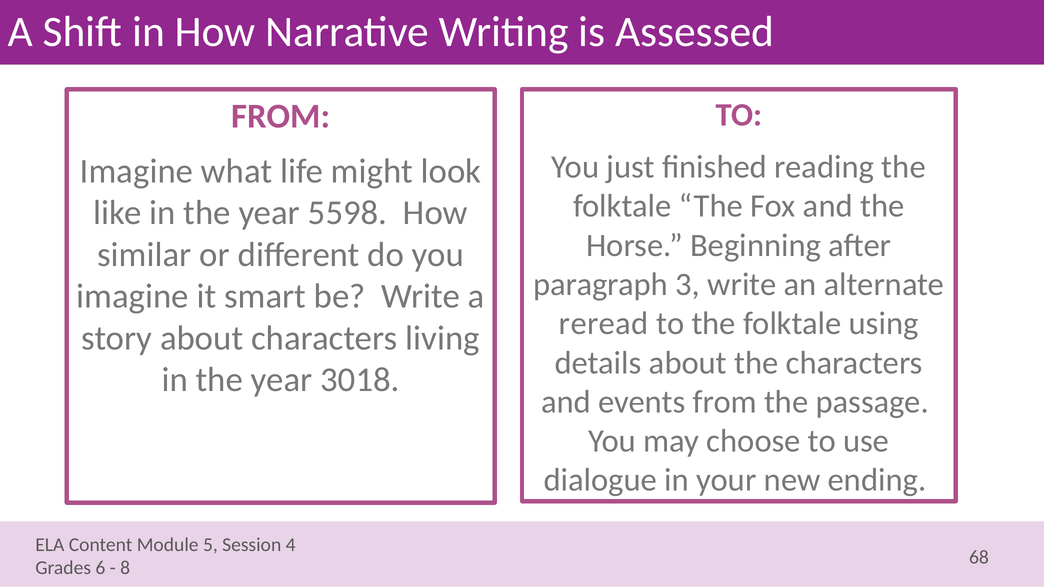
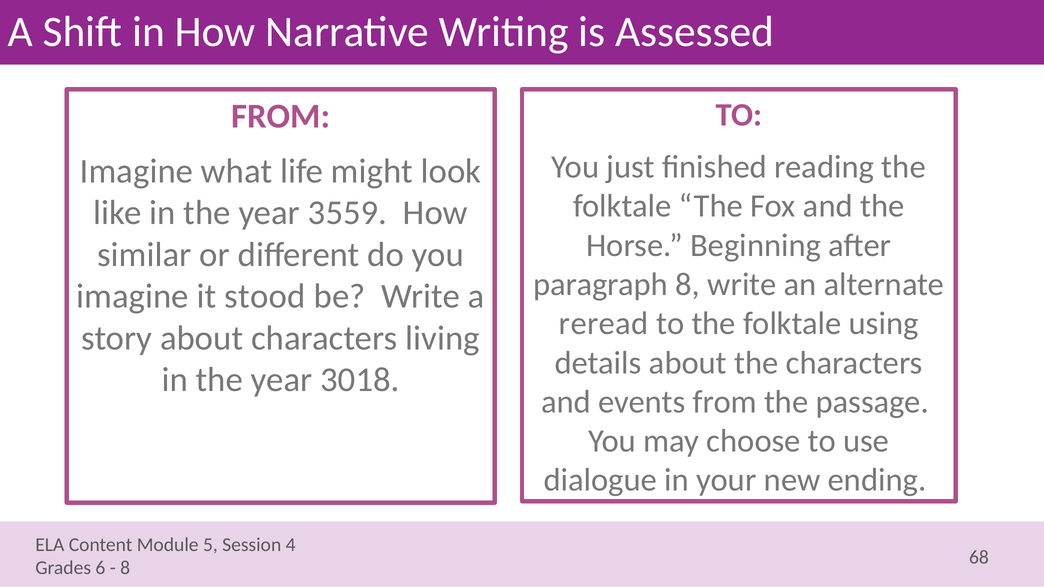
5598: 5598 -> 3559
paragraph 3: 3 -> 8
smart: smart -> stood
